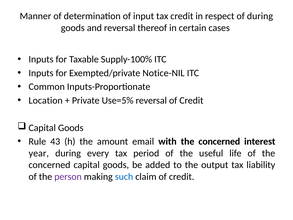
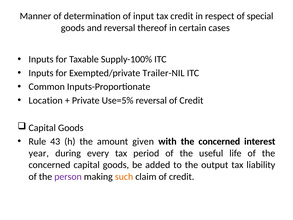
of during: during -> special
Notice-NIL: Notice-NIL -> Trailer-NIL
email: email -> given
such colour: blue -> orange
